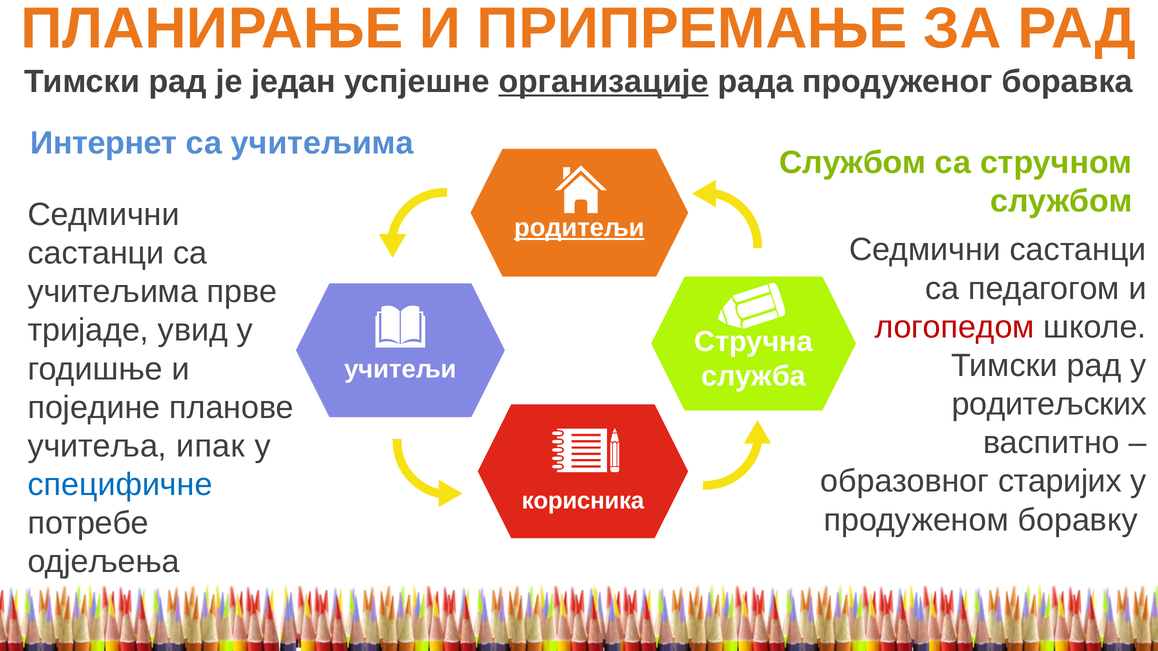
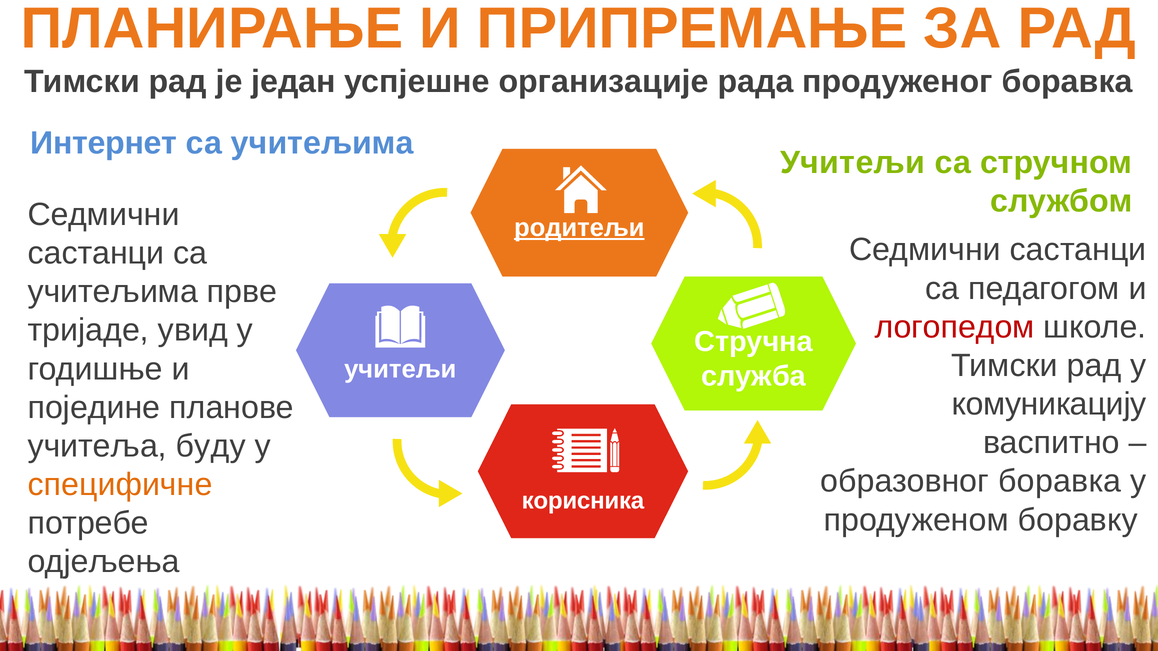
организације underline: present -> none
Службом at (853, 163): Службом -> Учитељи
родитељских: родитељских -> комуникацију
ипак: ипак -> буду
образовног старијих: старијих -> боравка
специфичне colour: blue -> orange
